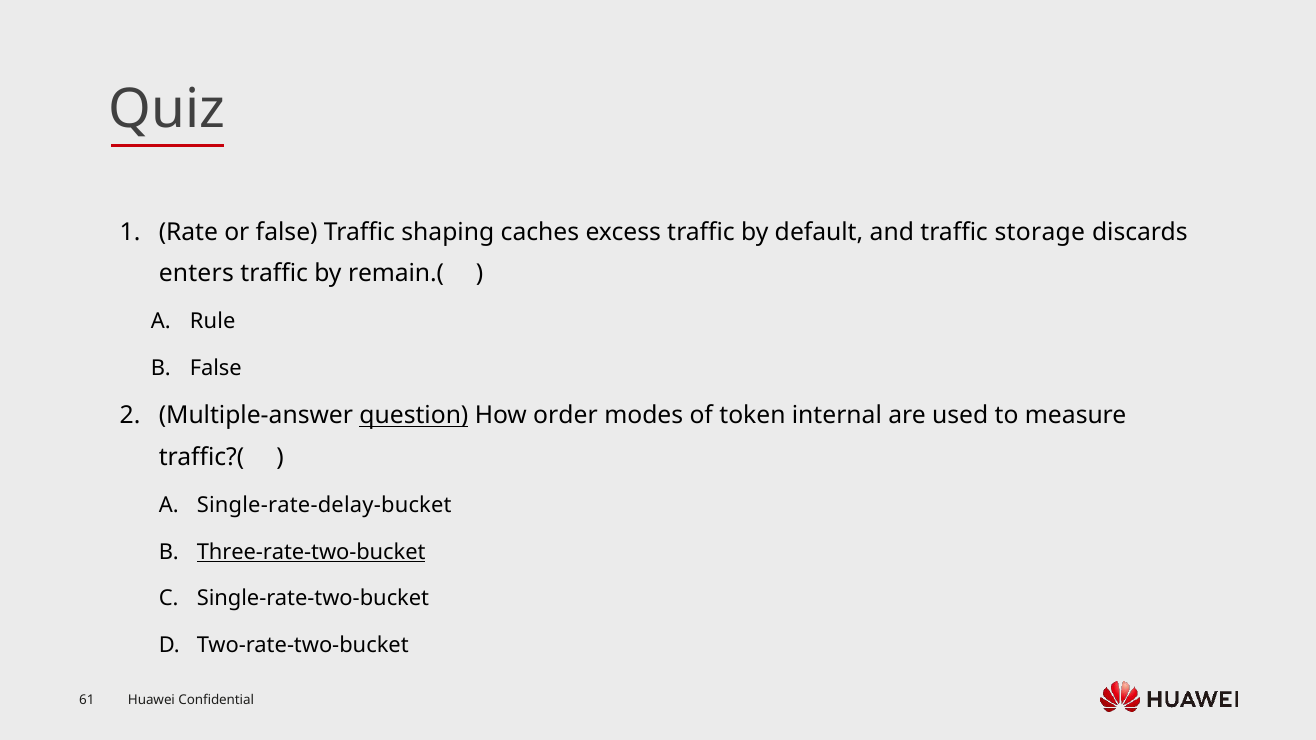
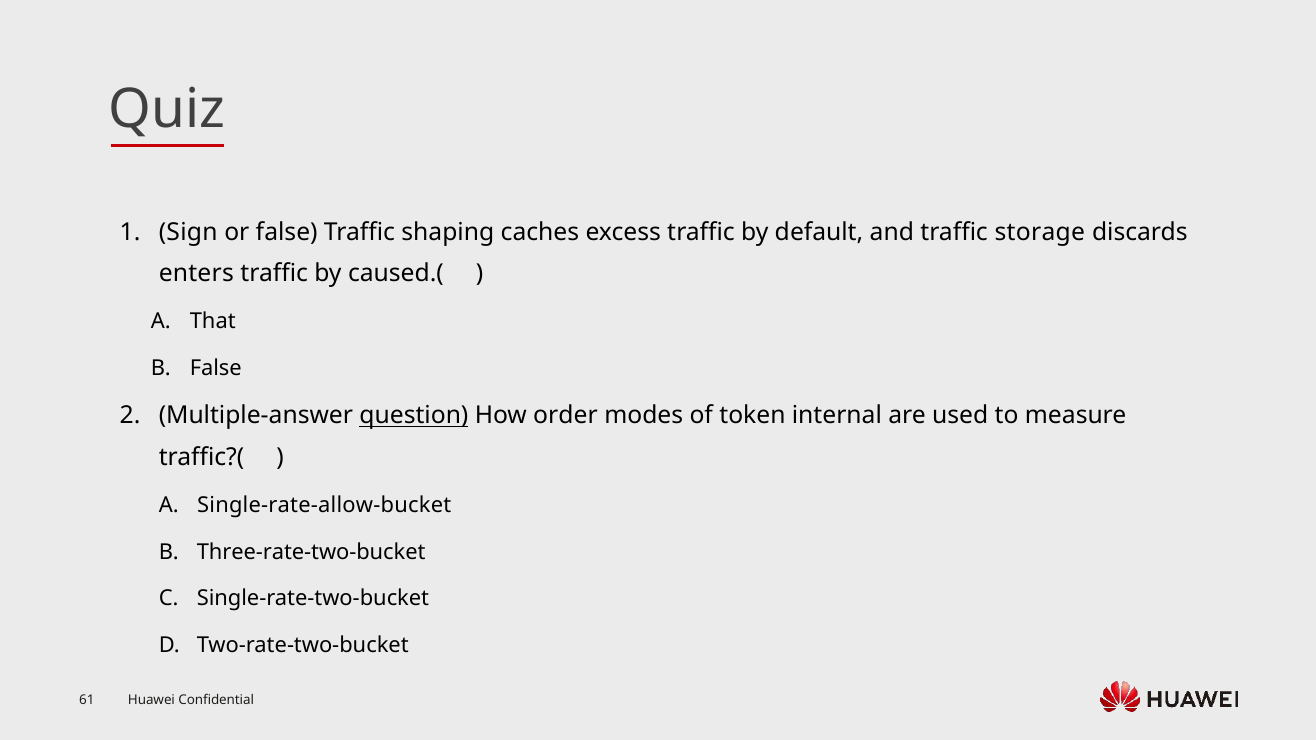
Rate: Rate -> Sign
remain.(: remain.( -> caused.(
Rule: Rule -> That
Single-rate-delay-bucket: Single-rate-delay-bucket -> Single-rate-allow-bucket
Three-rate-two-bucket underline: present -> none
